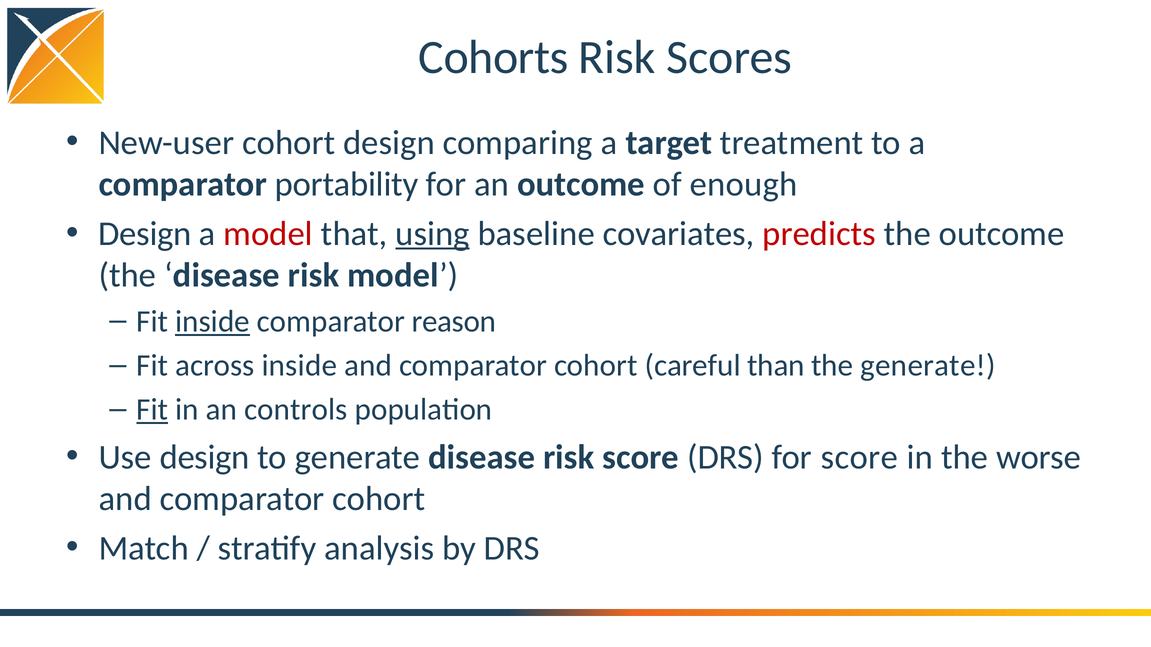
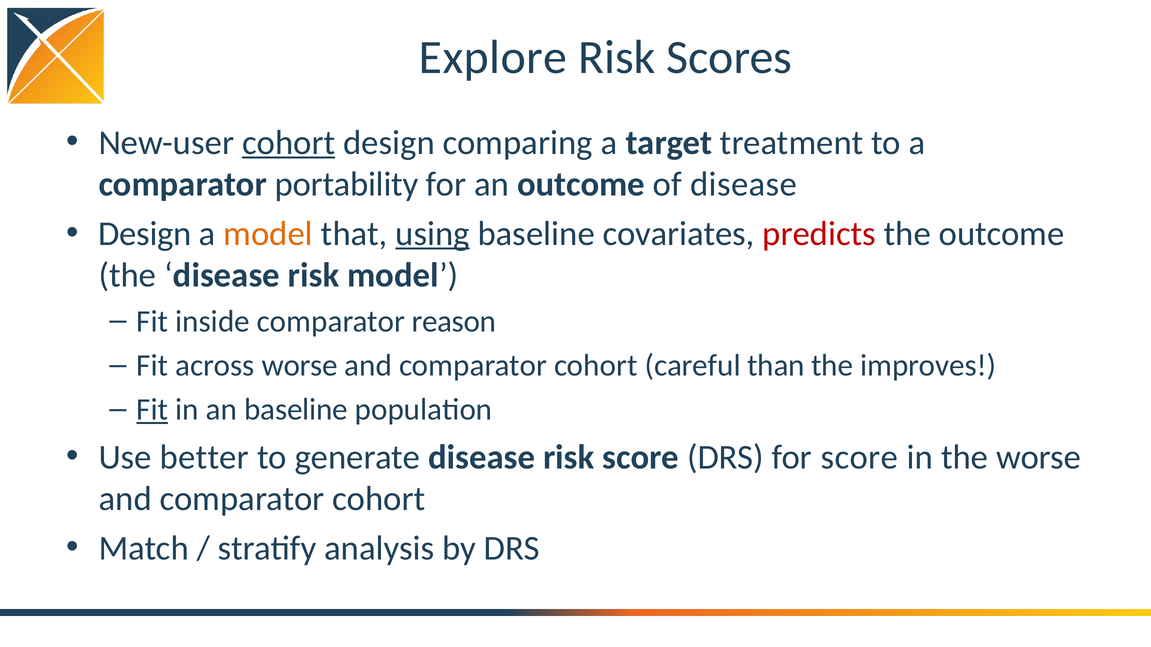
Cohorts: Cohorts -> Explore
cohort at (289, 143) underline: none -> present
of enough: enough -> disease
model at (268, 234) colour: red -> orange
inside at (213, 322) underline: present -> none
across inside: inside -> worse
the generate: generate -> improves
an controls: controls -> baseline
Use design: design -> better
